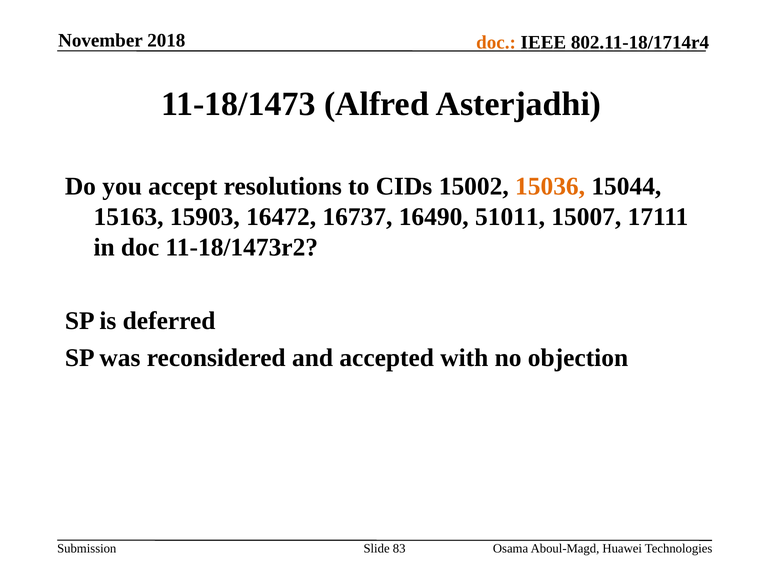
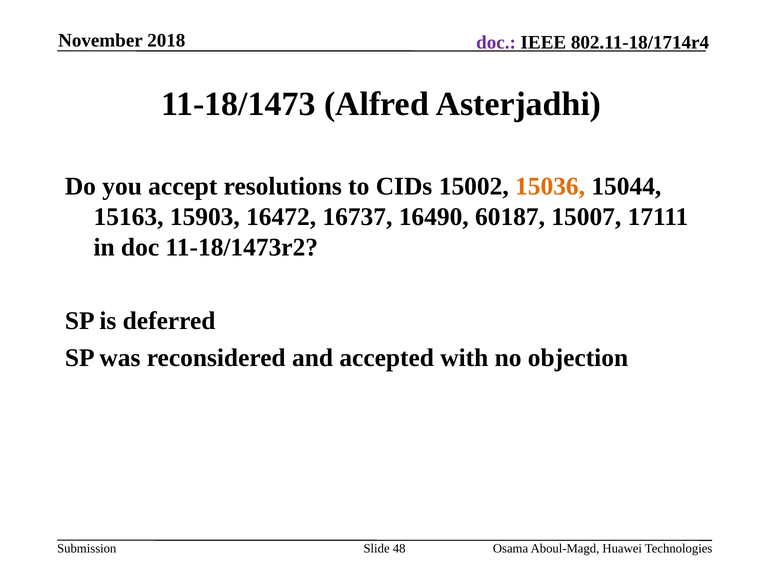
doc at (496, 42) colour: orange -> purple
51011: 51011 -> 60187
83: 83 -> 48
